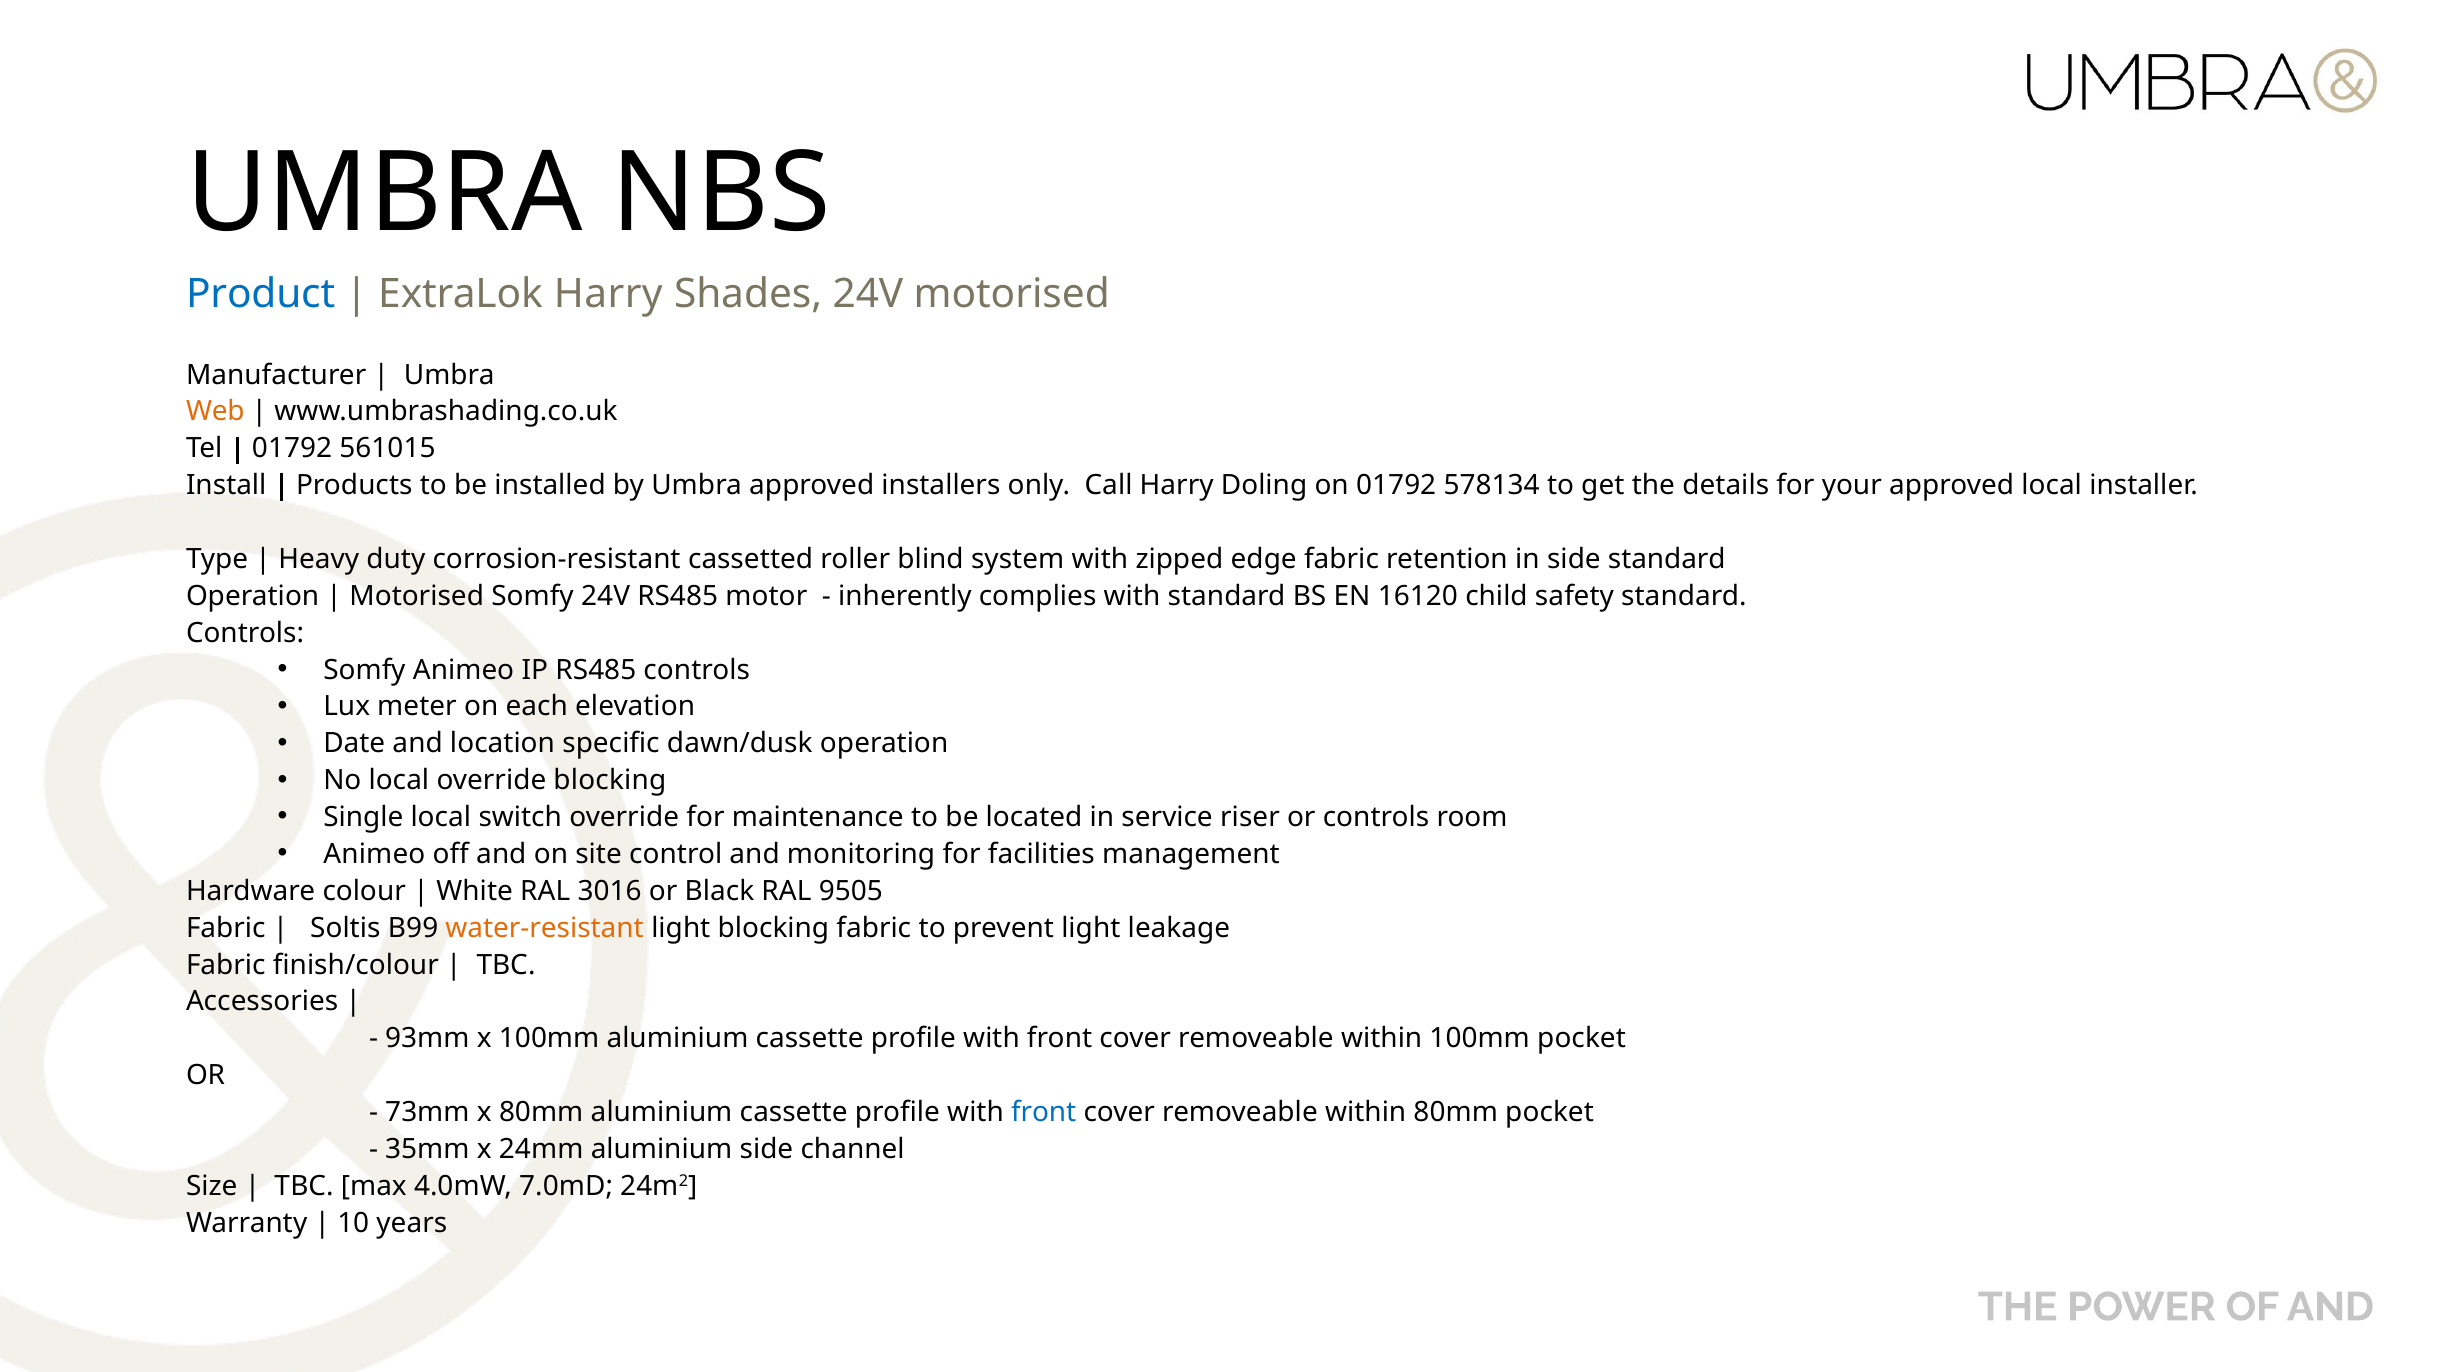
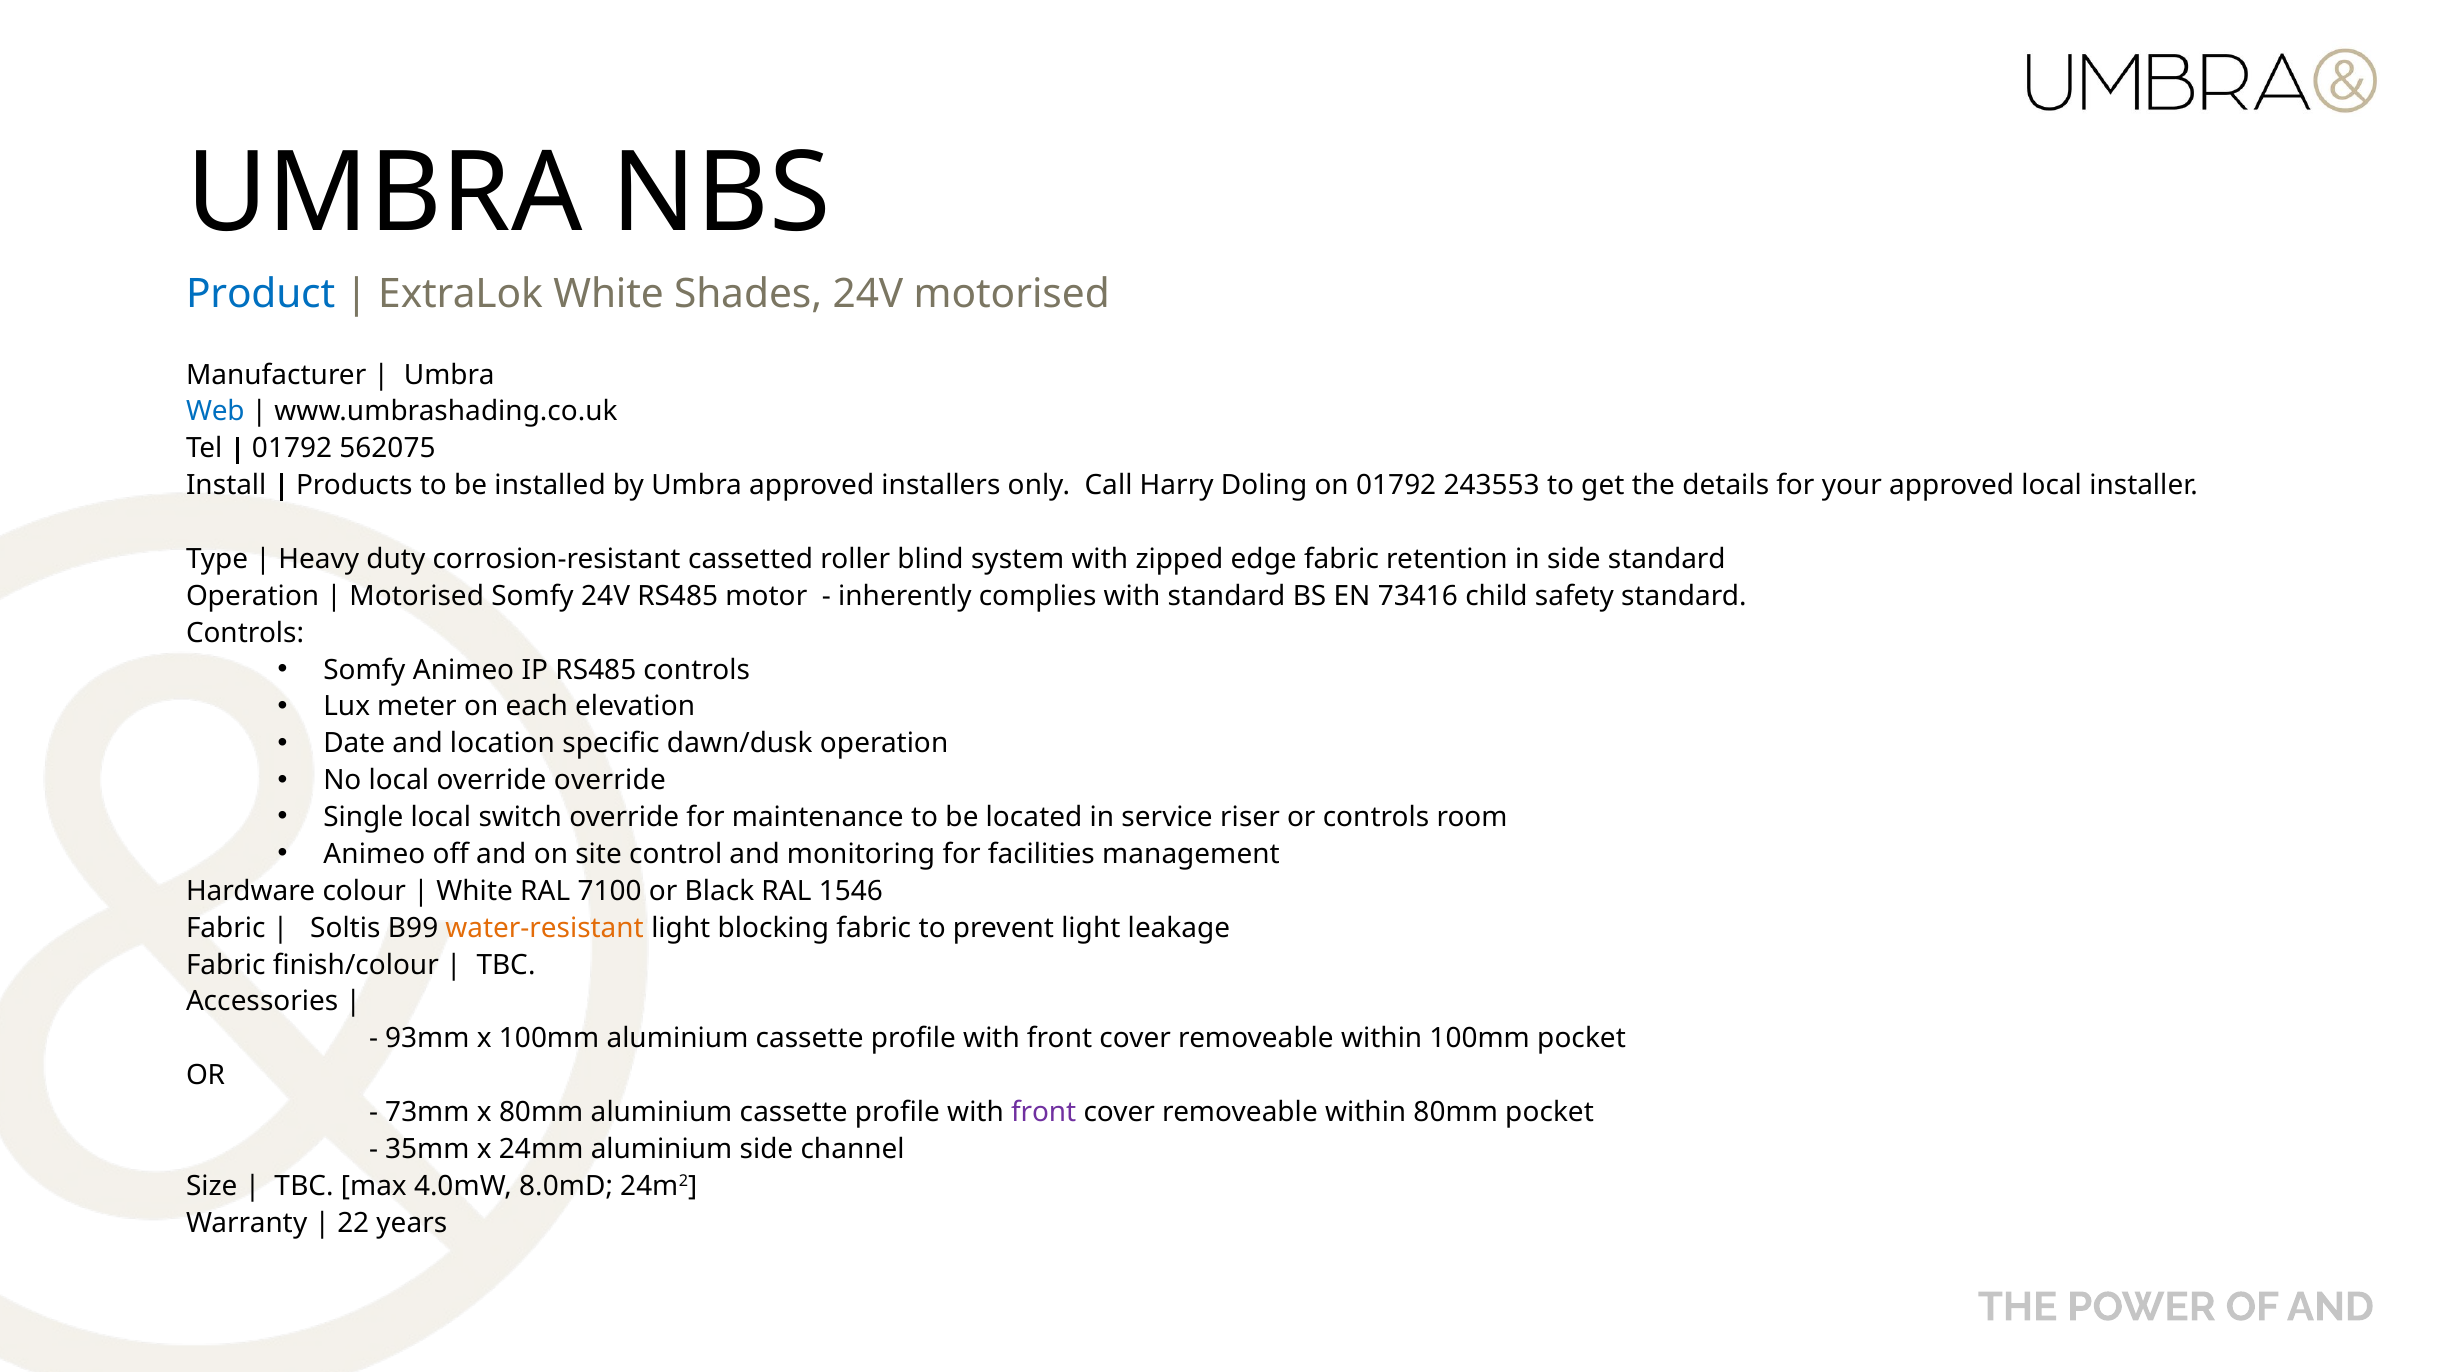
ExtraLok Harry: Harry -> White
Web colour: orange -> blue
561015: 561015 -> 562075
578134: 578134 -> 243553
16120: 16120 -> 73416
override blocking: blocking -> override
3016: 3016 -> 7100
9505: 9505 -> 1546
front at (1044, 1113) colour: blue -> purple
7.0mD: 7.0mD -> 8.0mD
10: 10 -> 22
